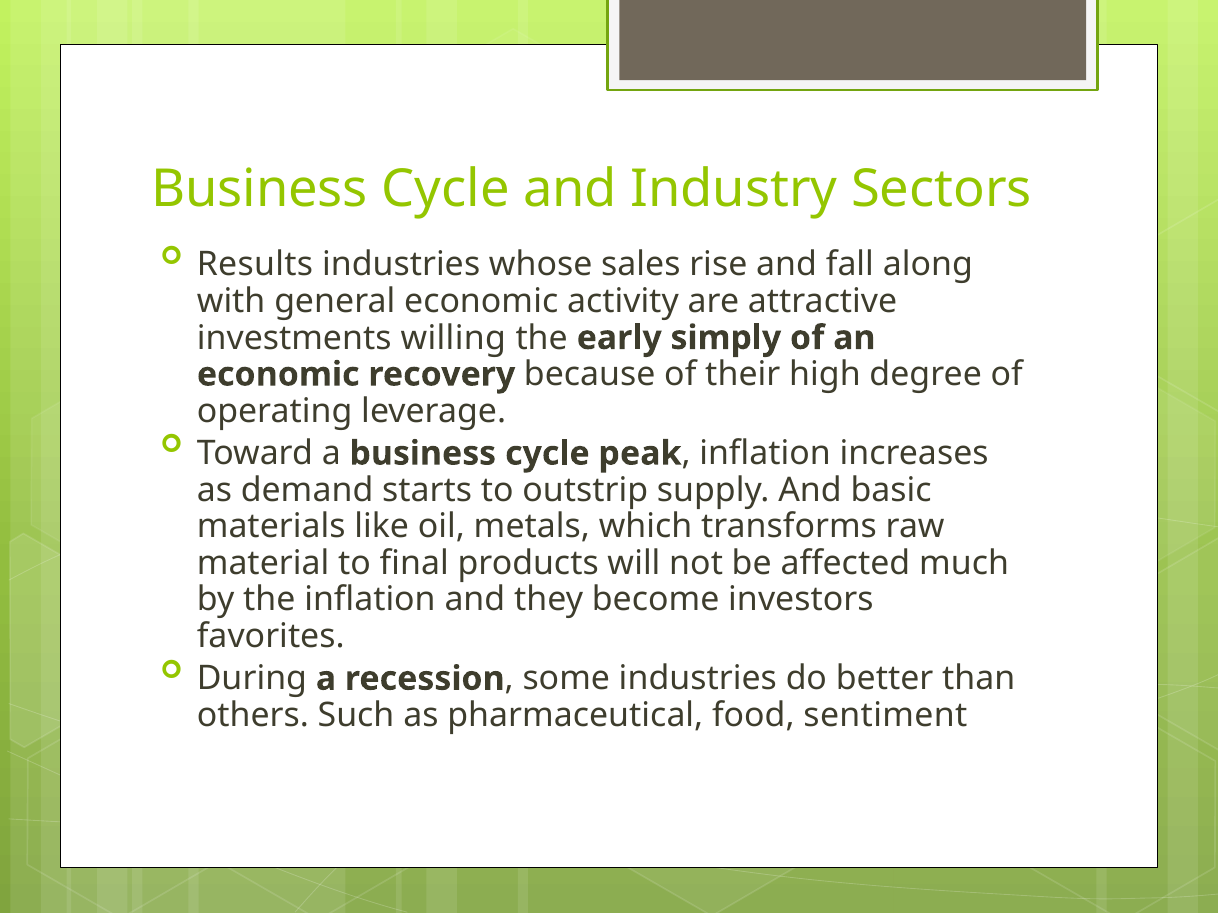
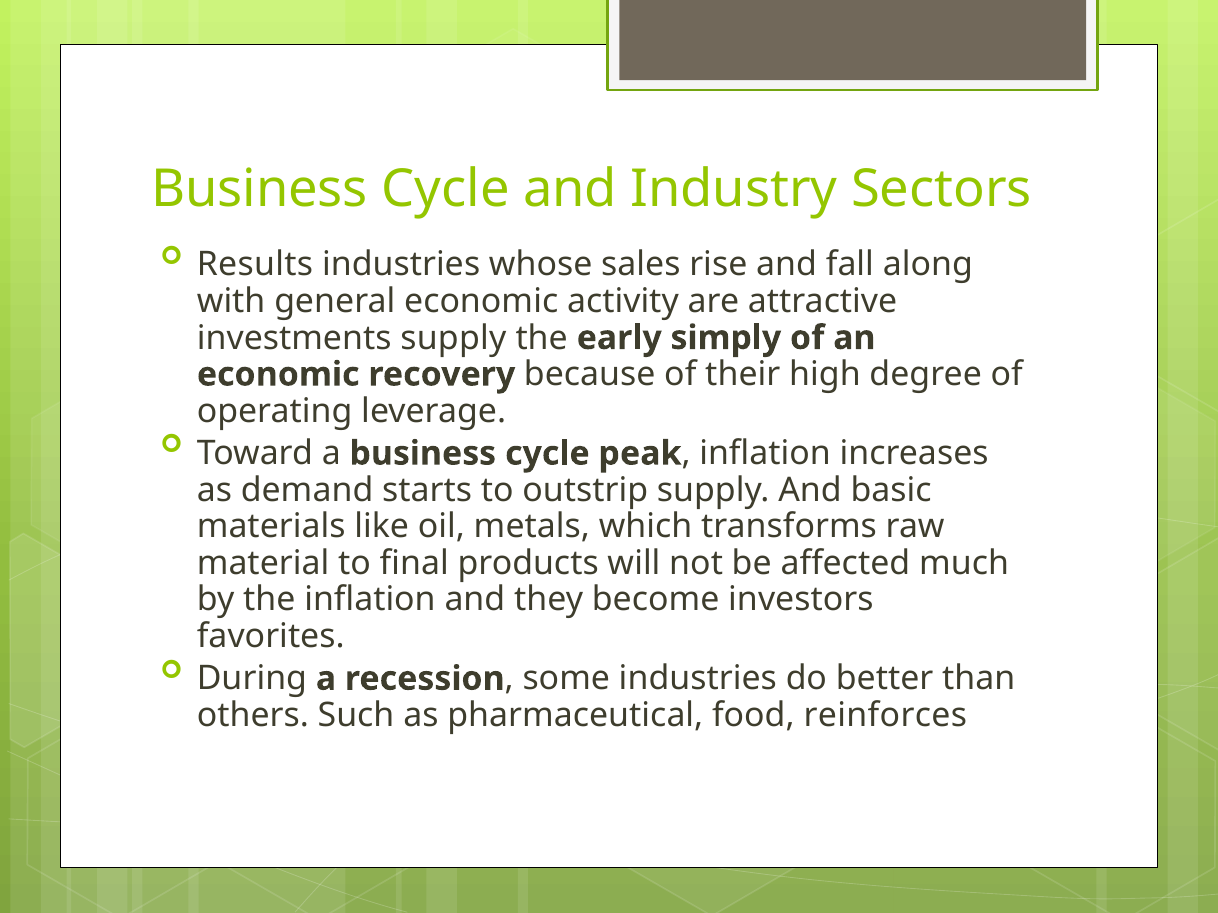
investments willing: willing -> supply
sentiment: sentiment -> reinforces
